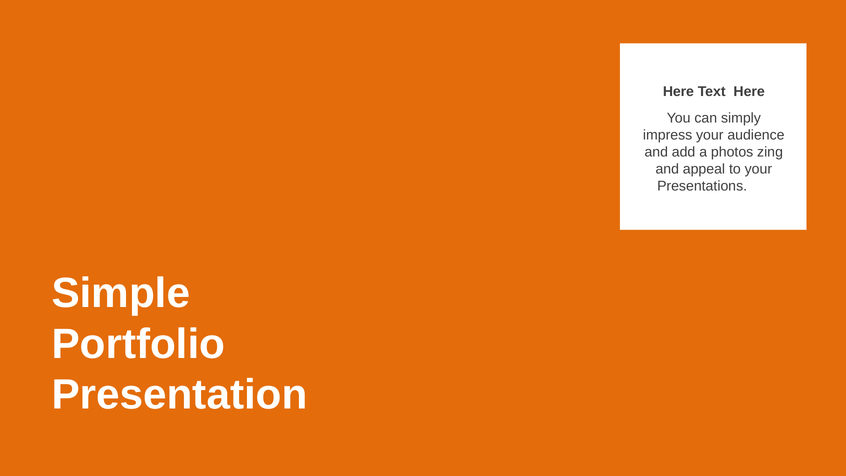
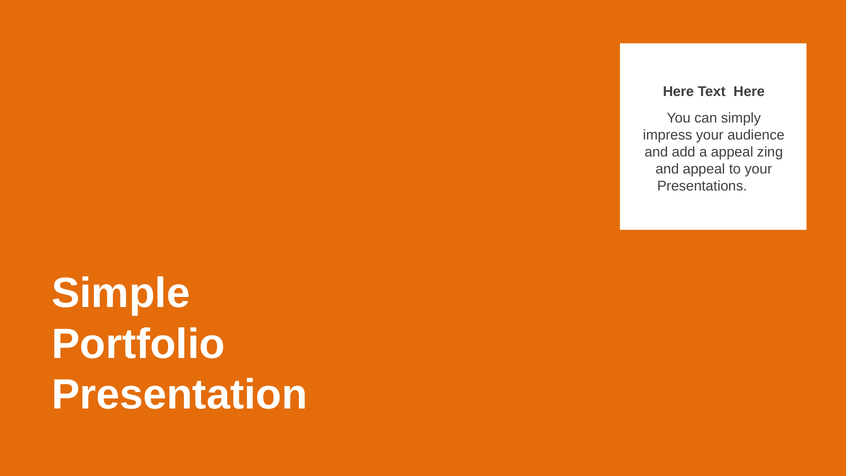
a photos: photos -> appeal
